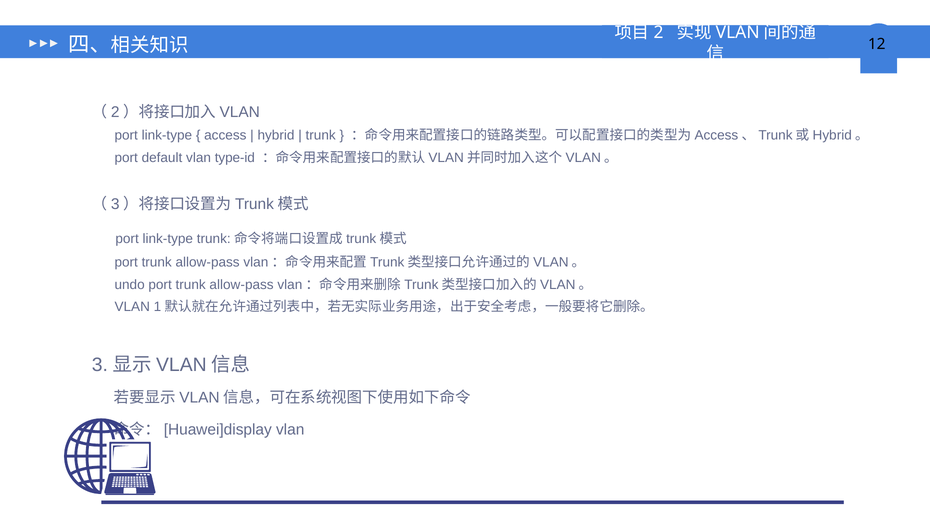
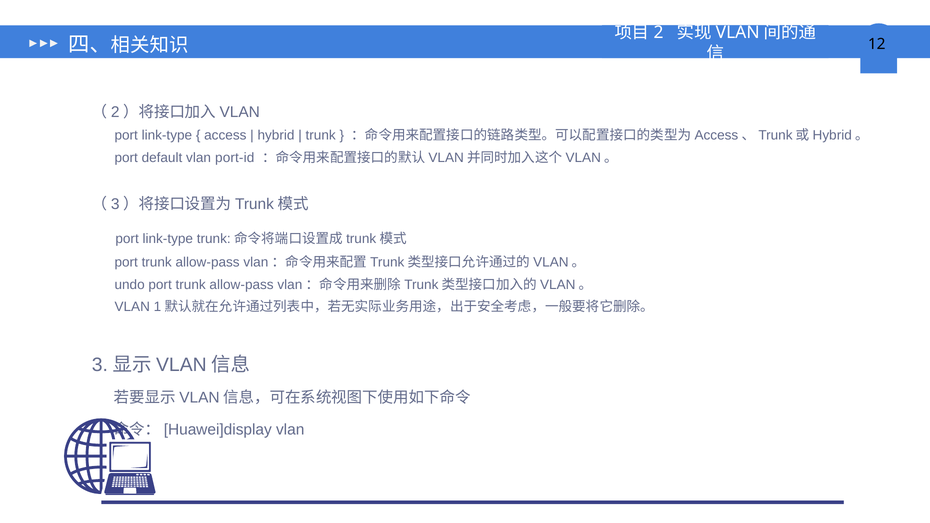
type-id: type-id -> port-id
